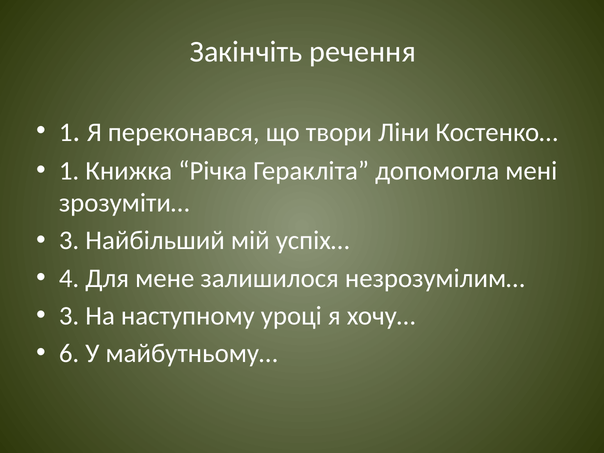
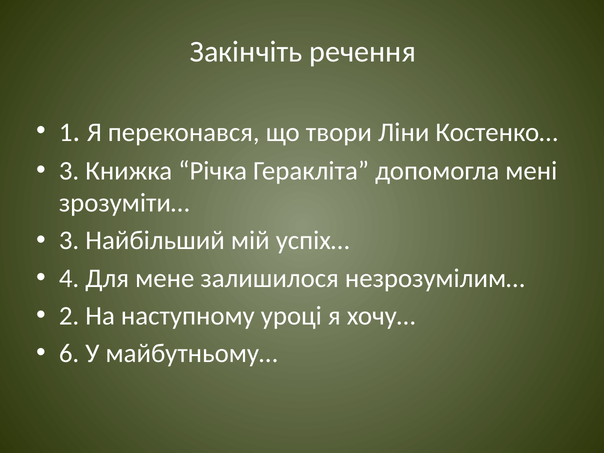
1 at (69, 171): 1 -> 3
3 at (69, 316): 3 -> 2
